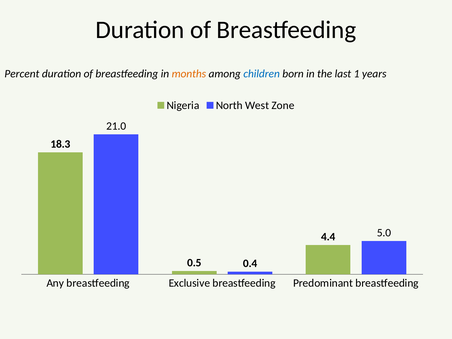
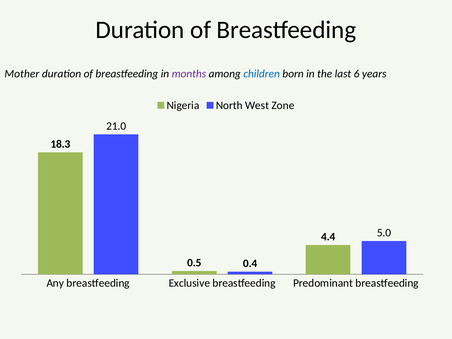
Percent: Percent -> Mother
months colour: orange -> purple
1: 1 -> 6
